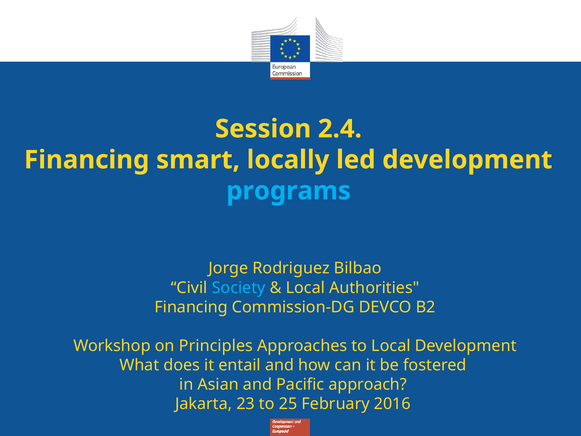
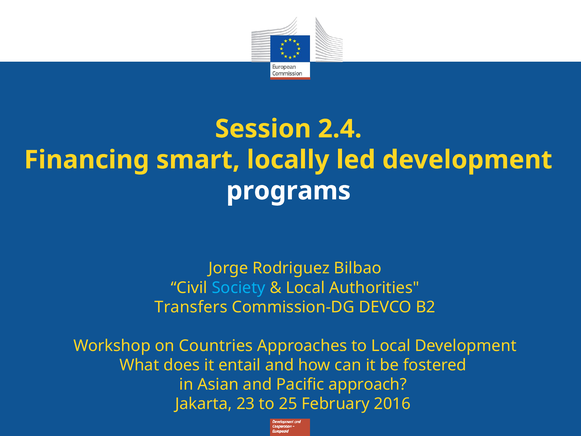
programs colour: light blue -> white
Financing at (191, 307): Financing -> Transfers
Principles: Principles -> Countries
